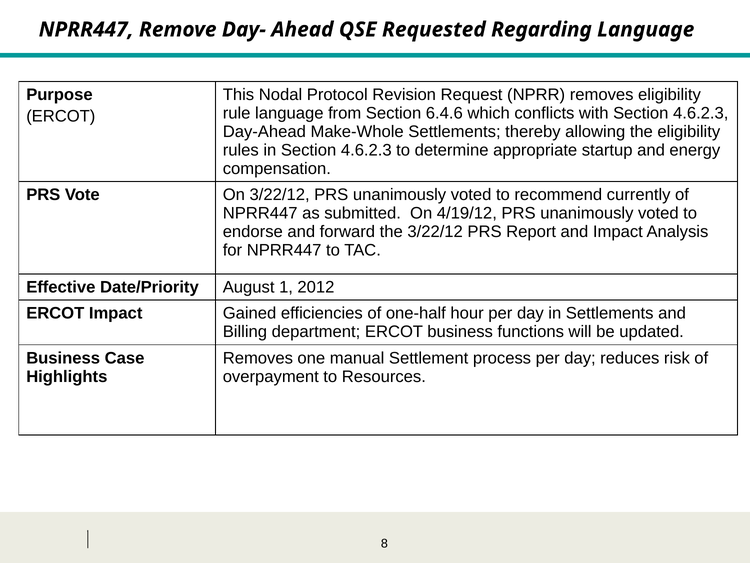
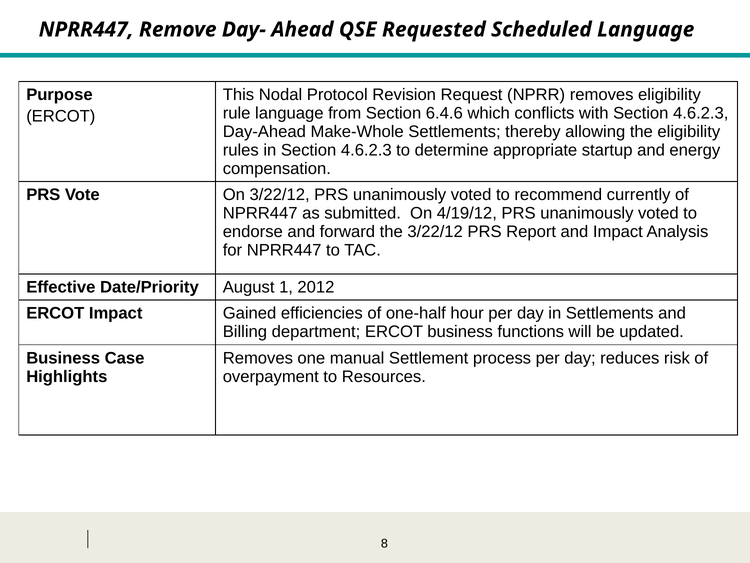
Regarding: Regarding -> Scheduled
